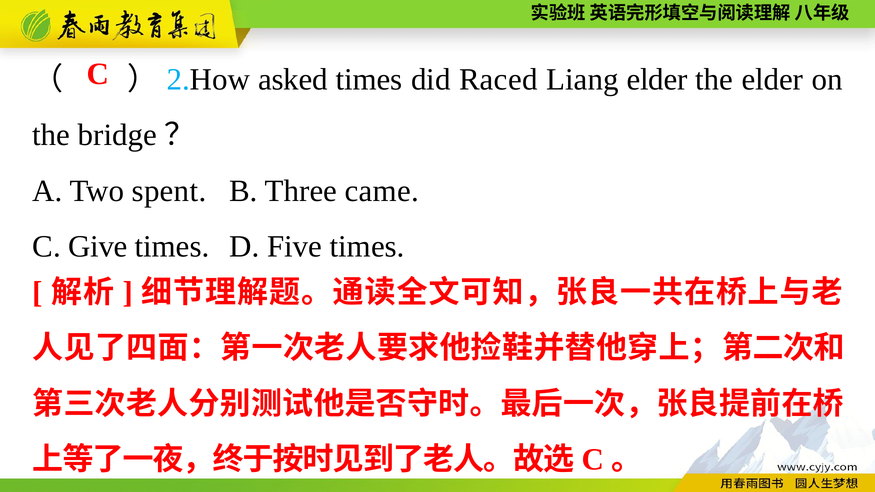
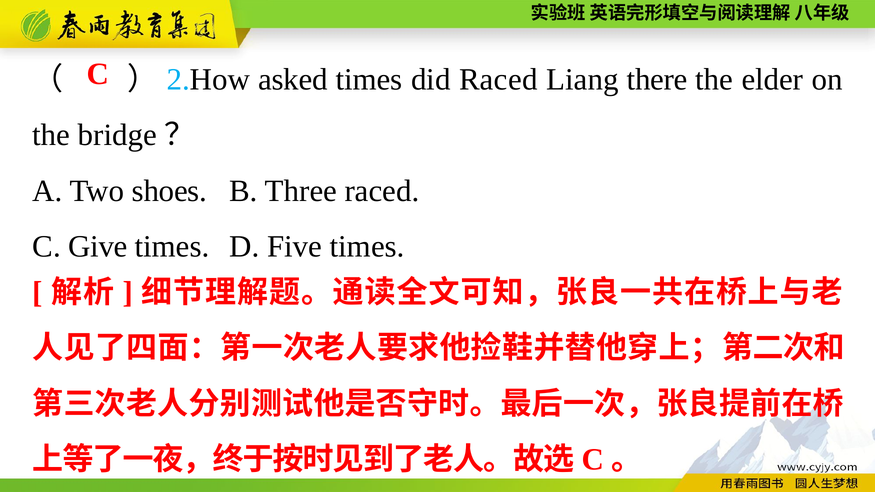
Liang elder: elder -> there
spent: spent -> shoes
Three came: came -> raced
